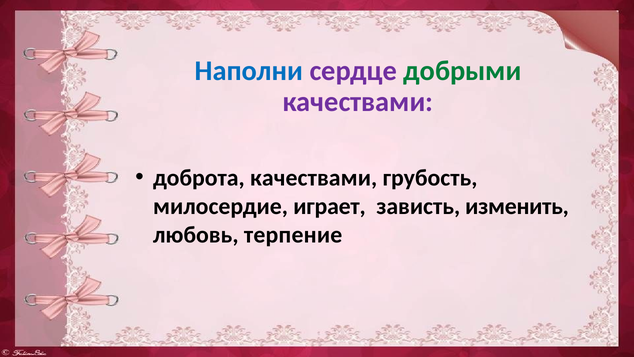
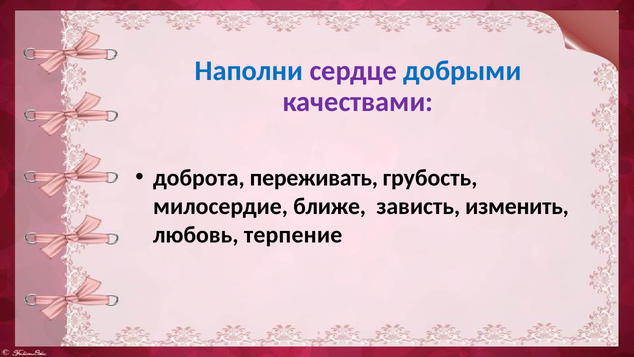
добрыми colour: green -> blue
доброта качествами: качествами -> переживать
играет: играет -> ближе
